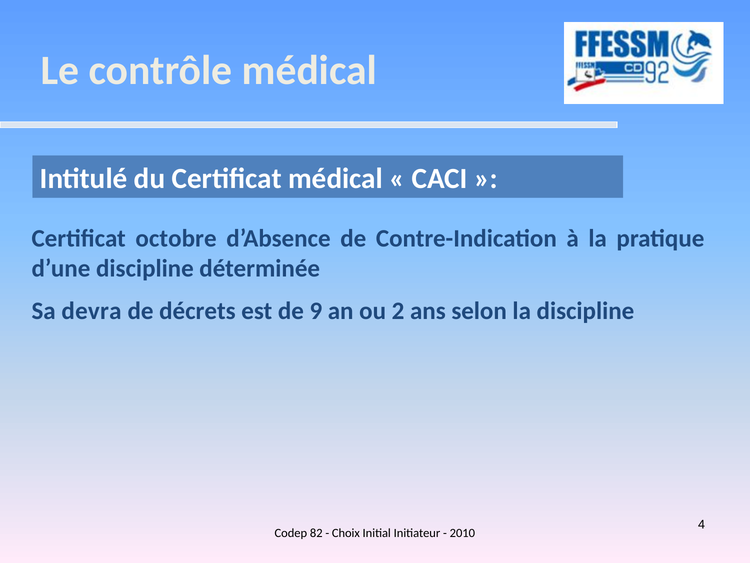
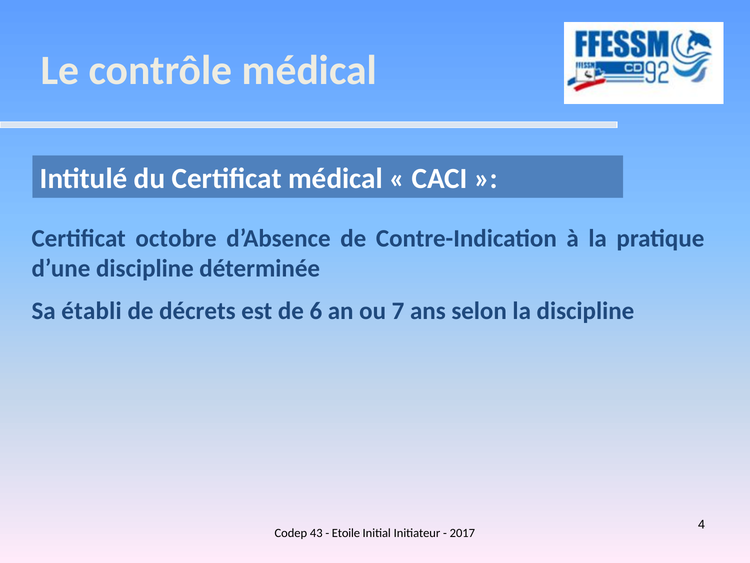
devra: devra -> établi
9: 9 -> 6
2: 2 -> 7
82: 82 -> 43
Choix: Choix -> Etoile
2010: 2010 -> 2017
